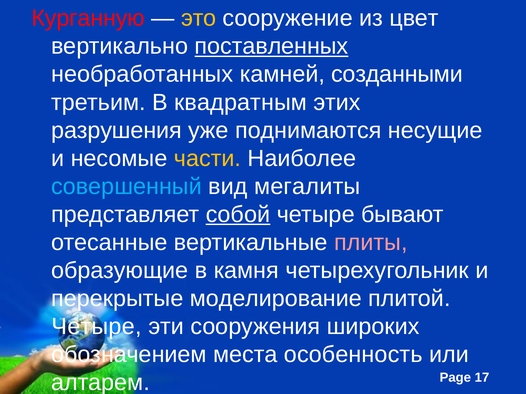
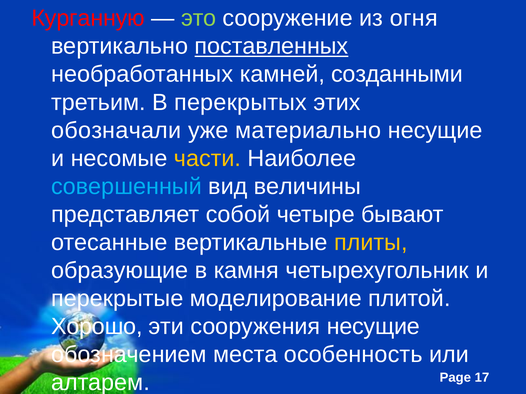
это colour: yellow -> light green
цвет: цвет -> огня
квадратным: квадратным -> перекрытых
разрушения: разрушения -> обозначали
поднимаются: поднимаются -> материально
мегалиты: мегалиты -> величины
собой underline: present -> none
плиты colour: pink -> yellow
Четыре at (97, 327): Четыре -> Хорошо
сооружения широких: широких -> несущие
